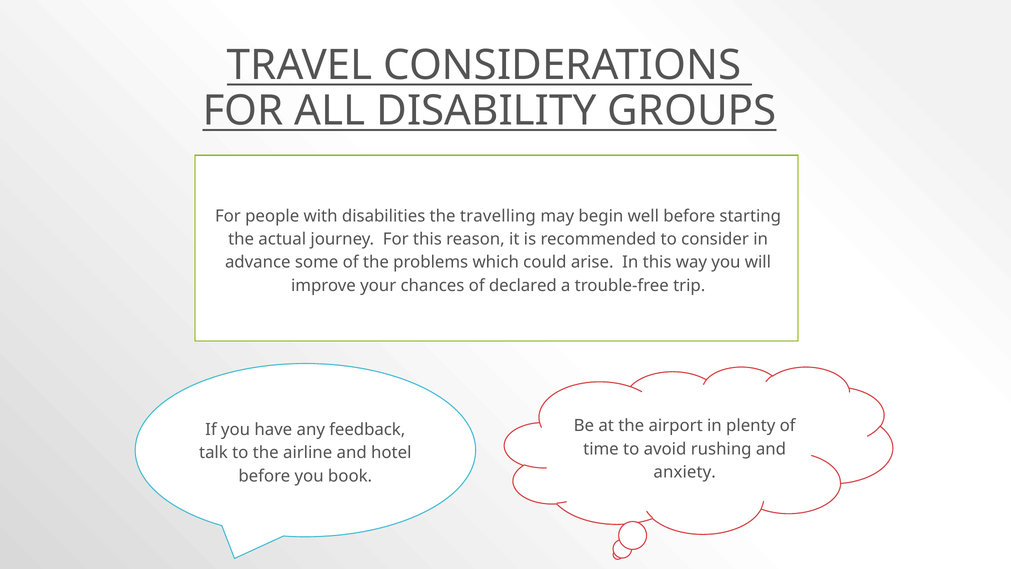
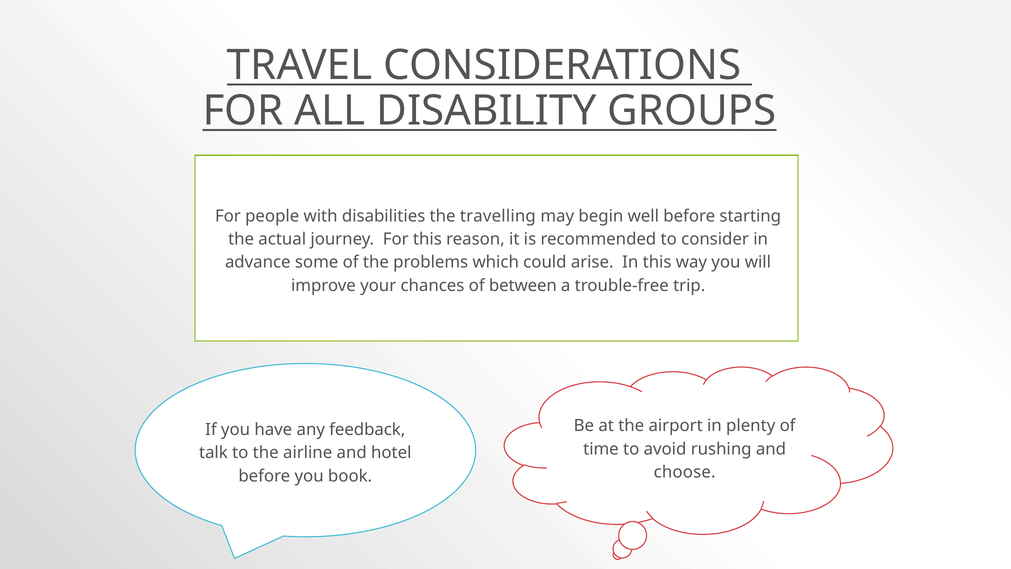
declared: declared -> between
anxiety: anxiety -> choose
